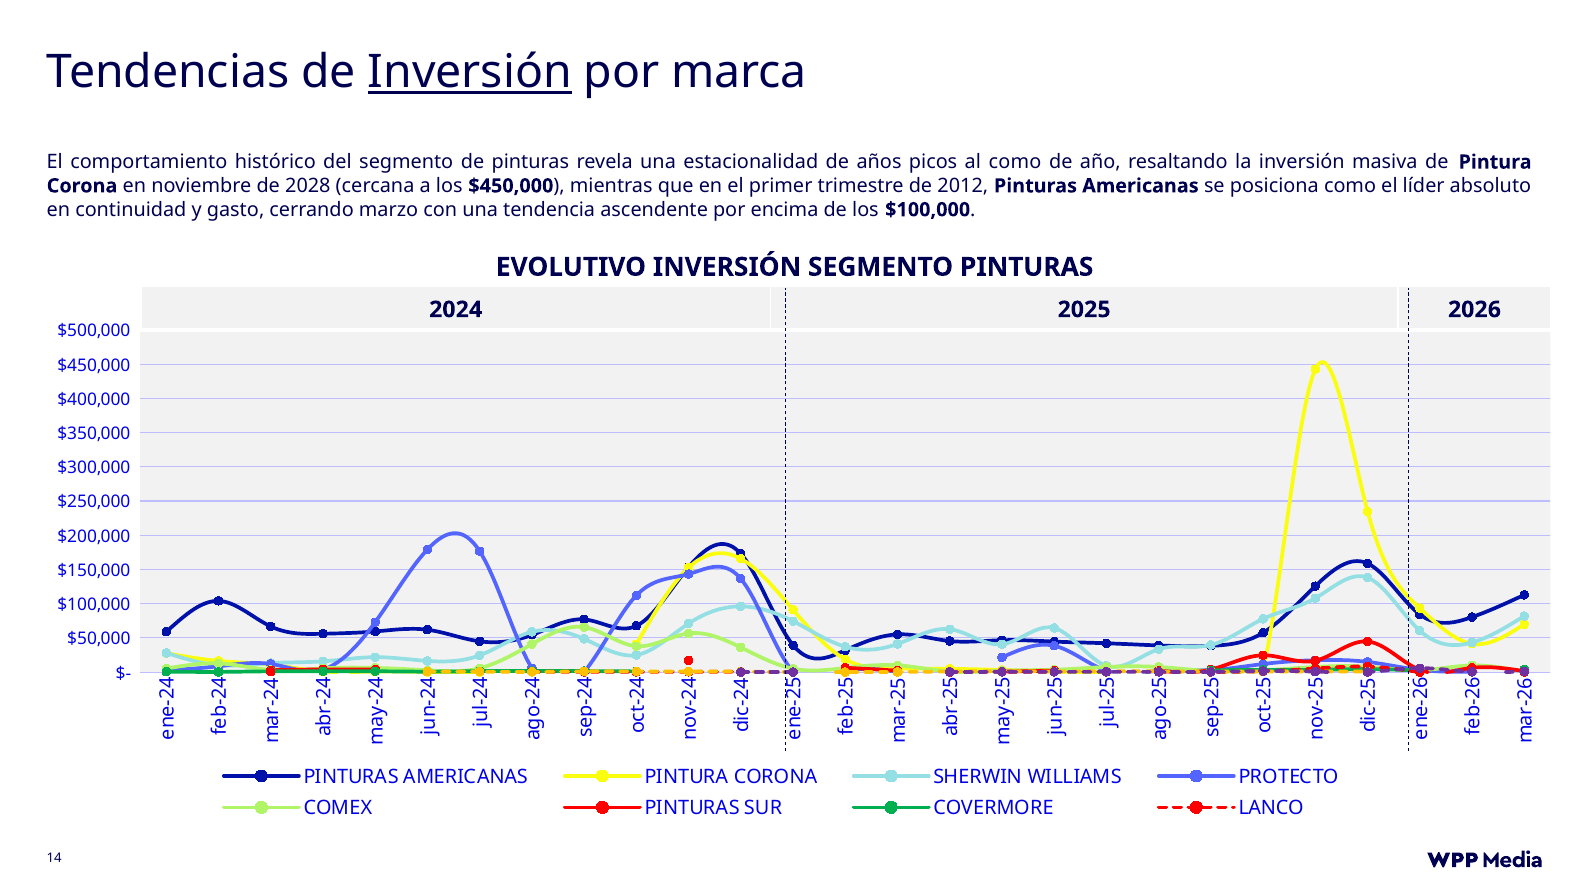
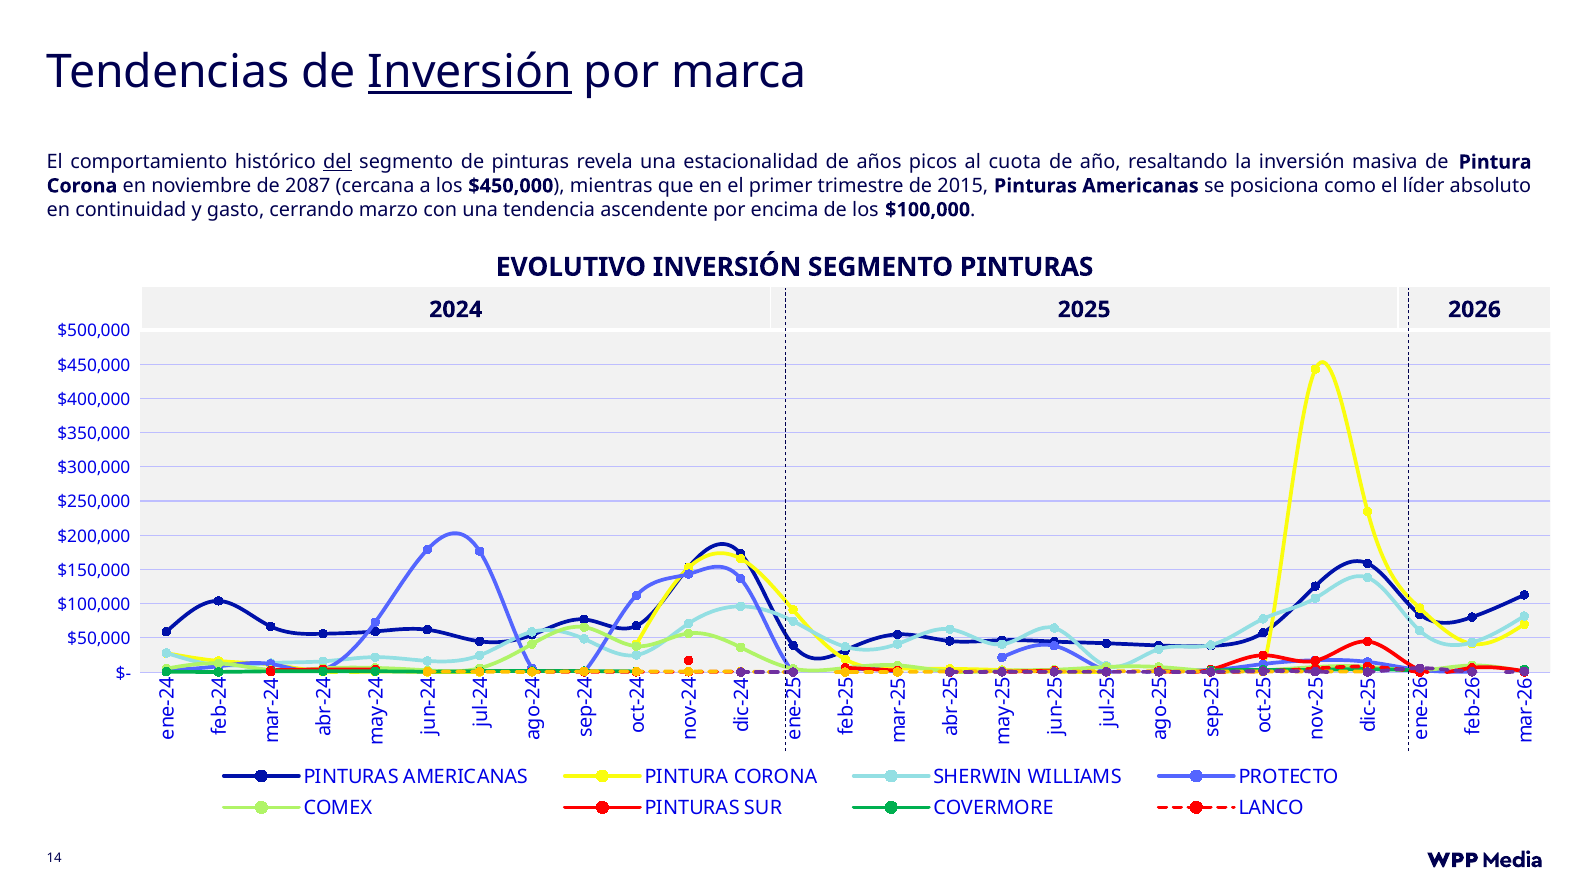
del underline: none -> present
al como: como -> cuota
2028: 2028 -> 2087
2012: 2012 -> 2015
